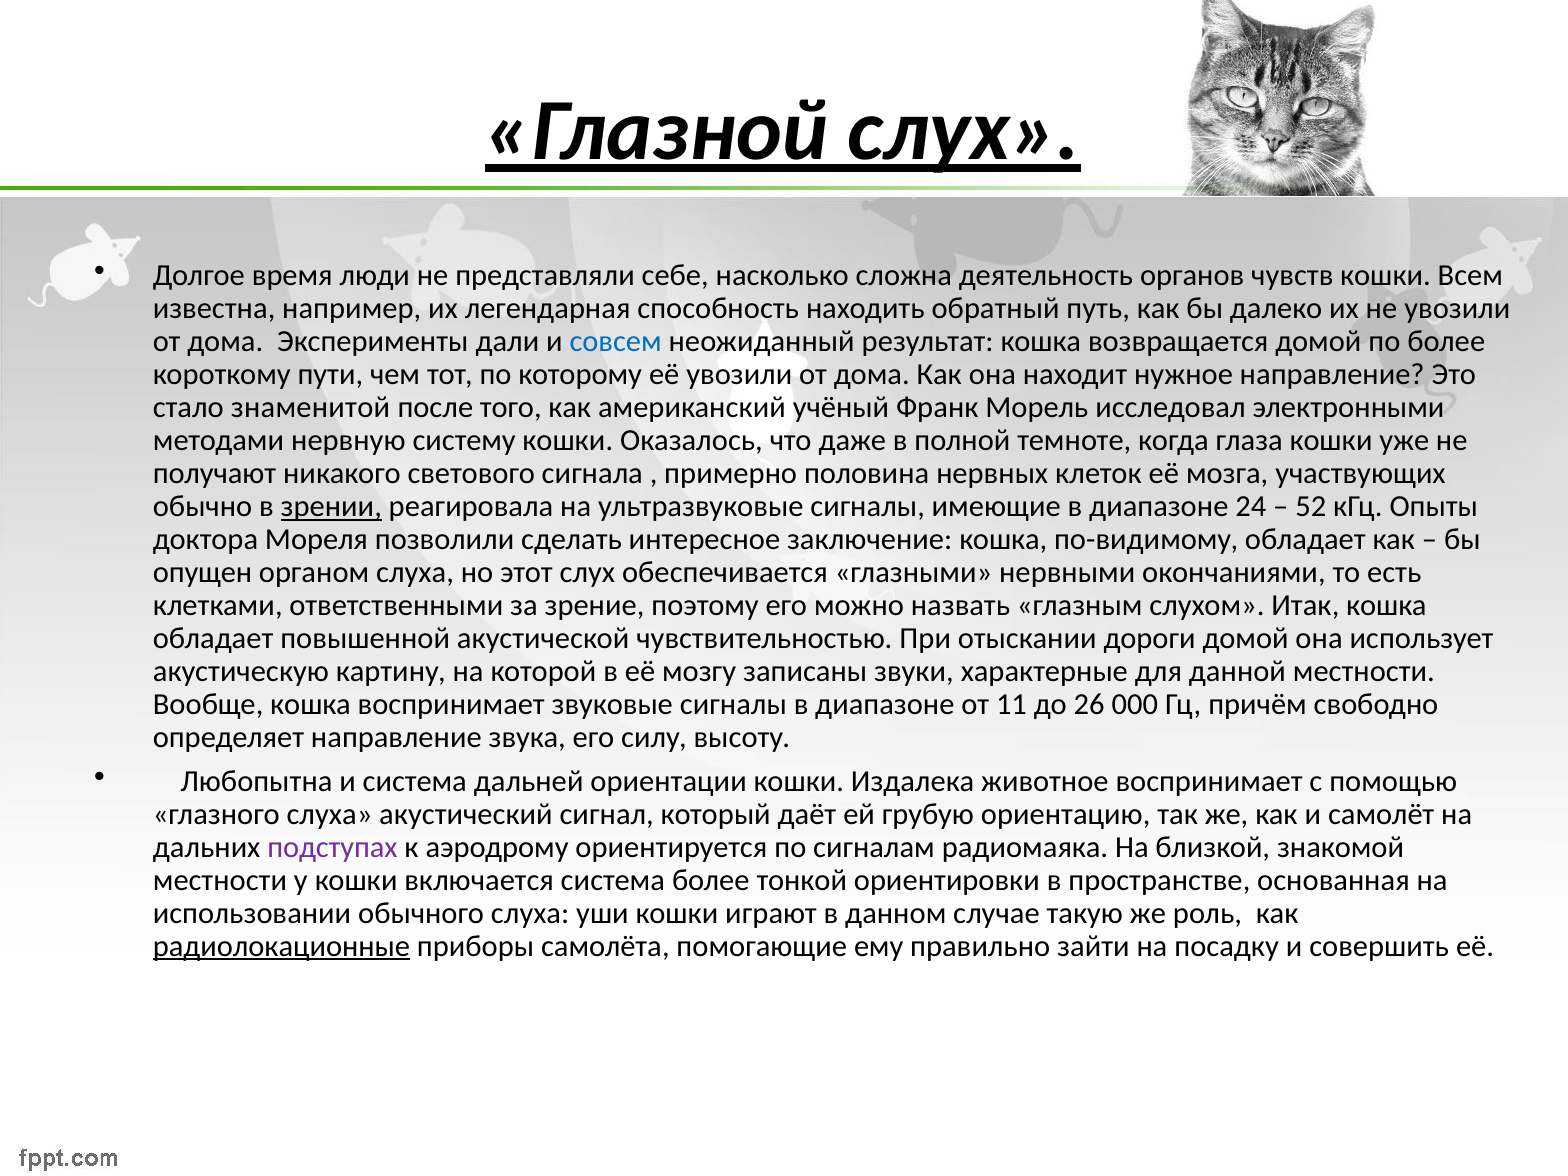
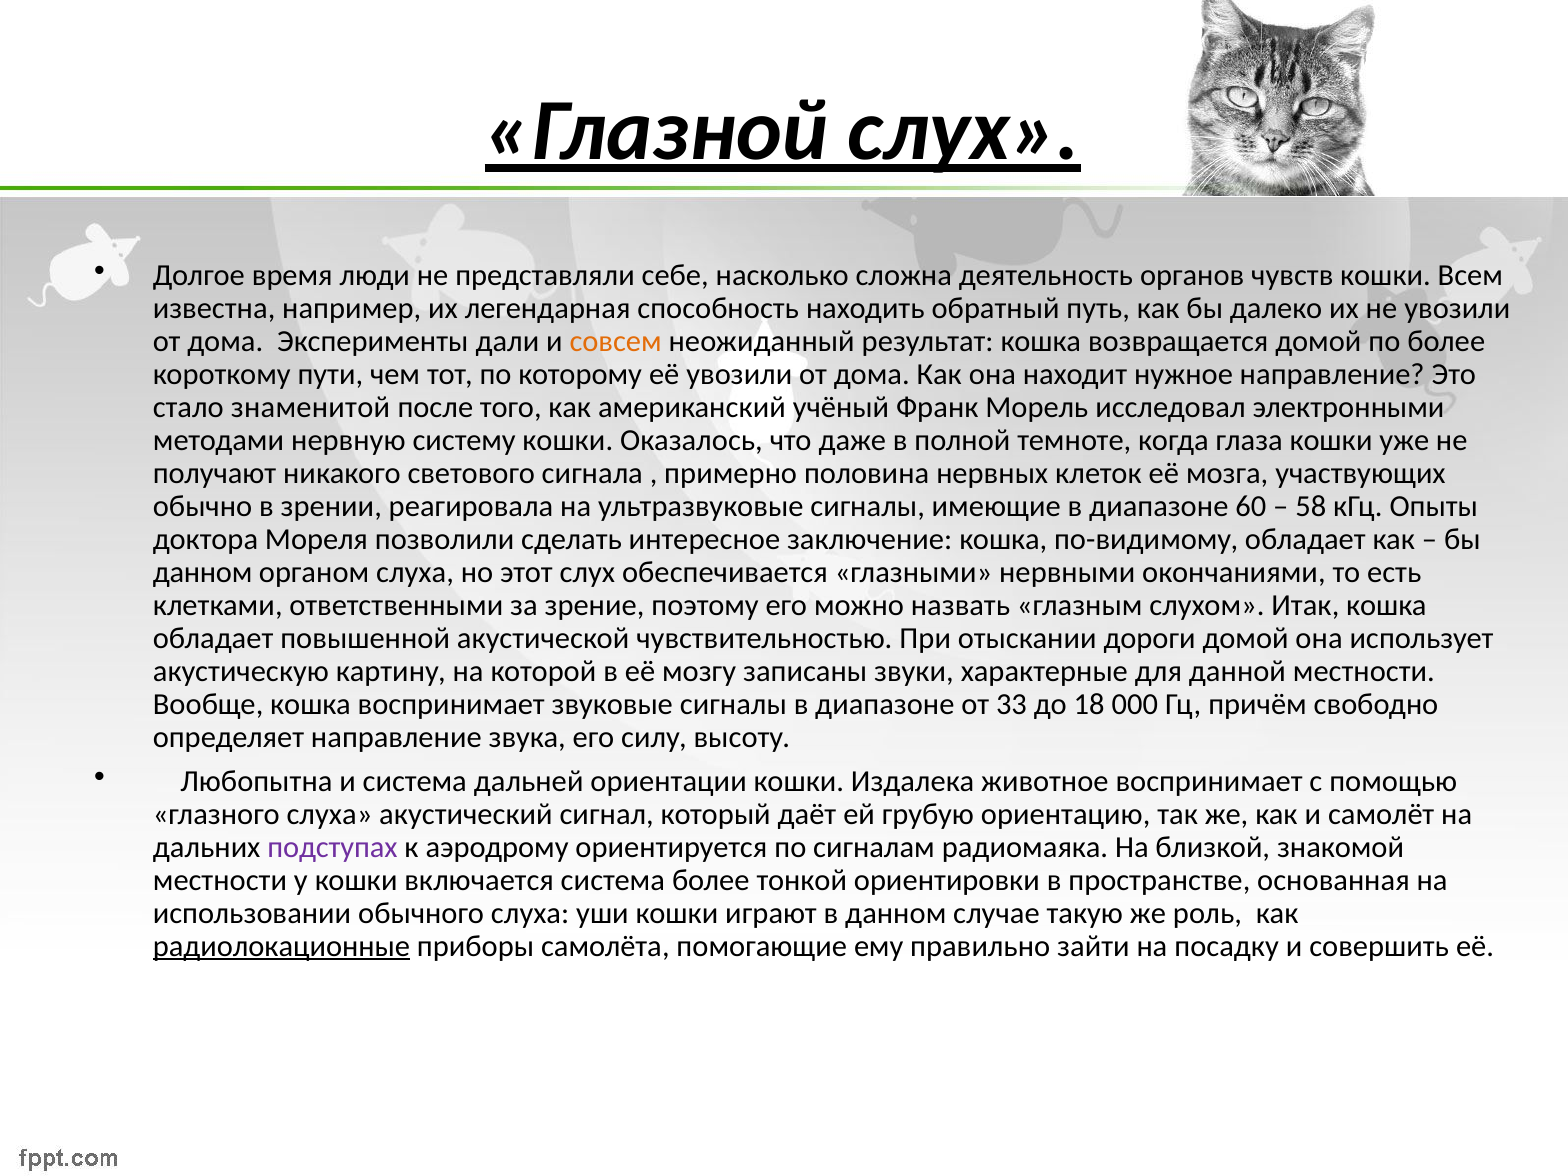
совсем colour: blue -> orange
зрении underline: present -> none
24: 24 -> 60
52: 52 -> 58
опущен at (203, 573): опущен -> данном
11: 11 -> 33
26: 26 -> 18
